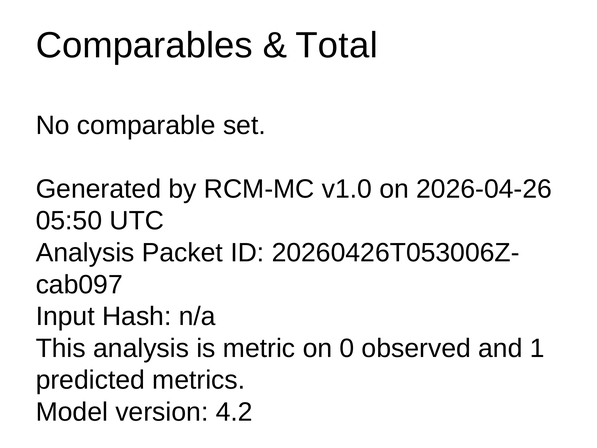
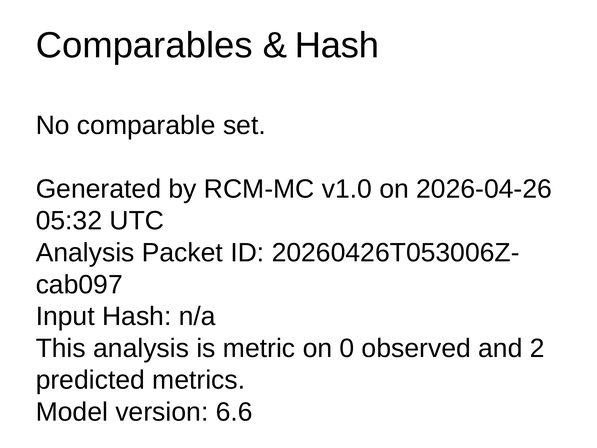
Total at (337, 45): Total -> Hash
05:50: 05:50 -> 05:32
1: 1 -> 2
4.2: 4.2 -> 6.6
